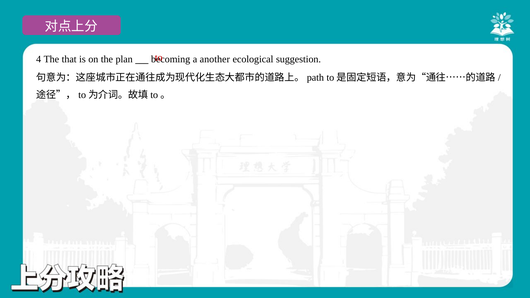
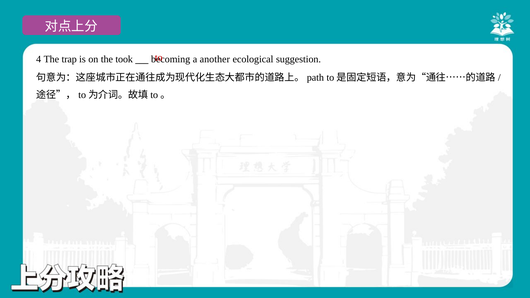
that: that -> trap
plan: plan -> took
